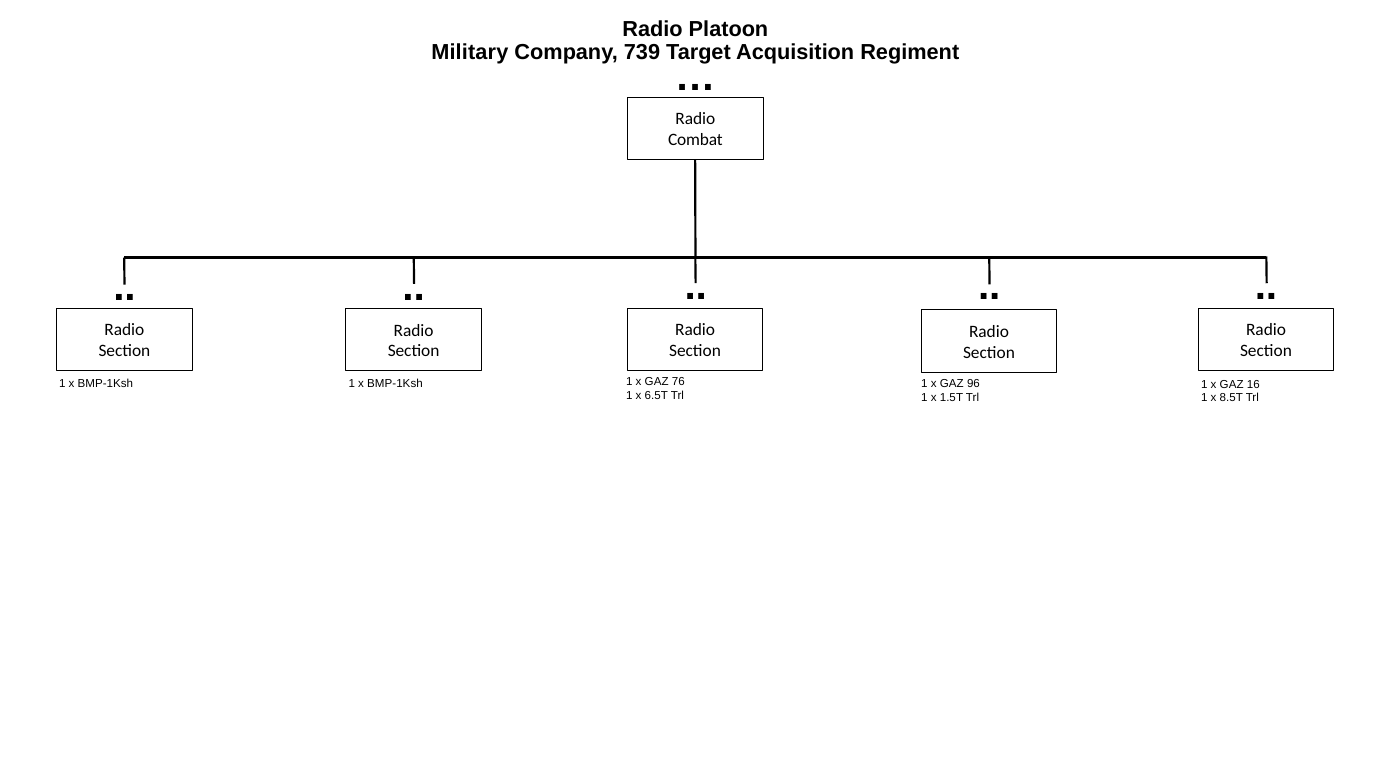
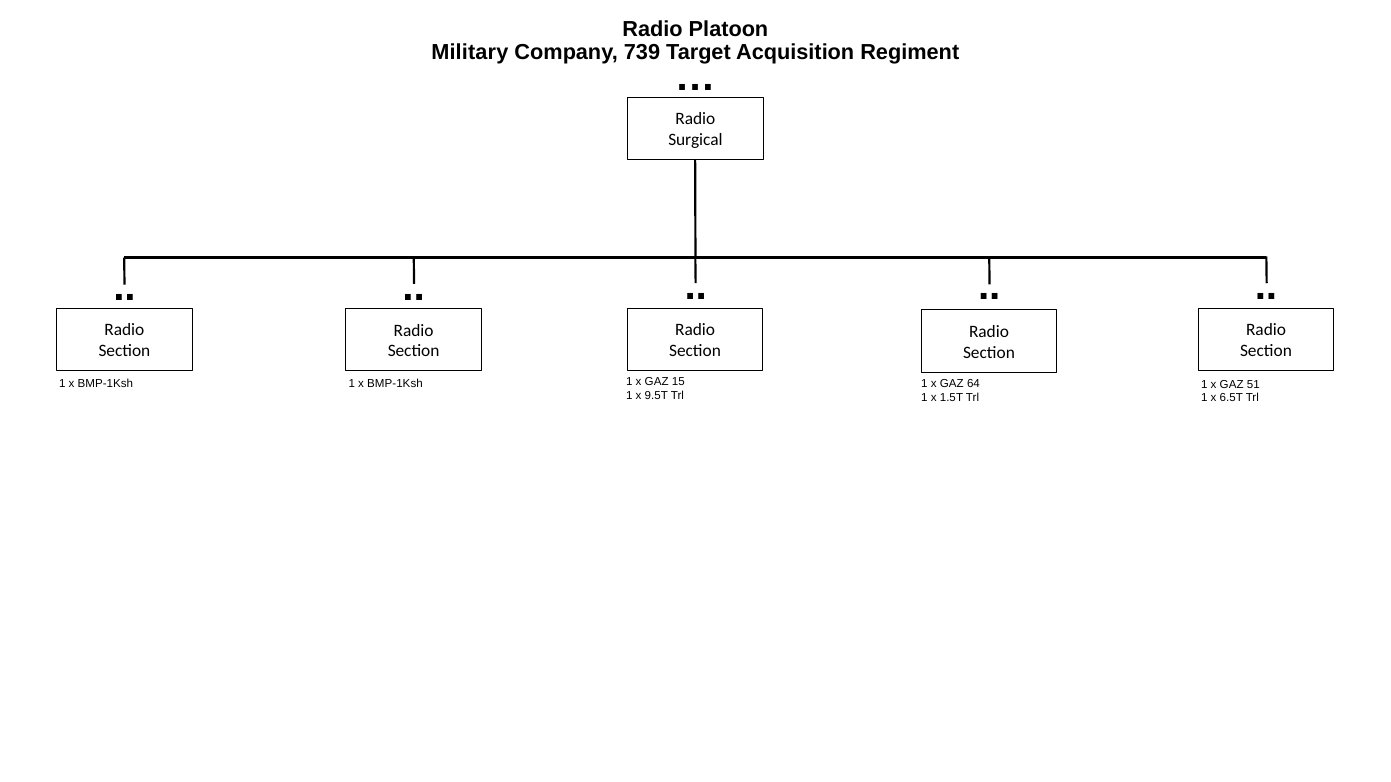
Combat: Combat -> Surgical
76: 76 -> 15
96: 96 -> 64
16: 16 -> 51
6.5T: 6.5T -> 9.5T
8.5T: 8.5T -> 6.5T
